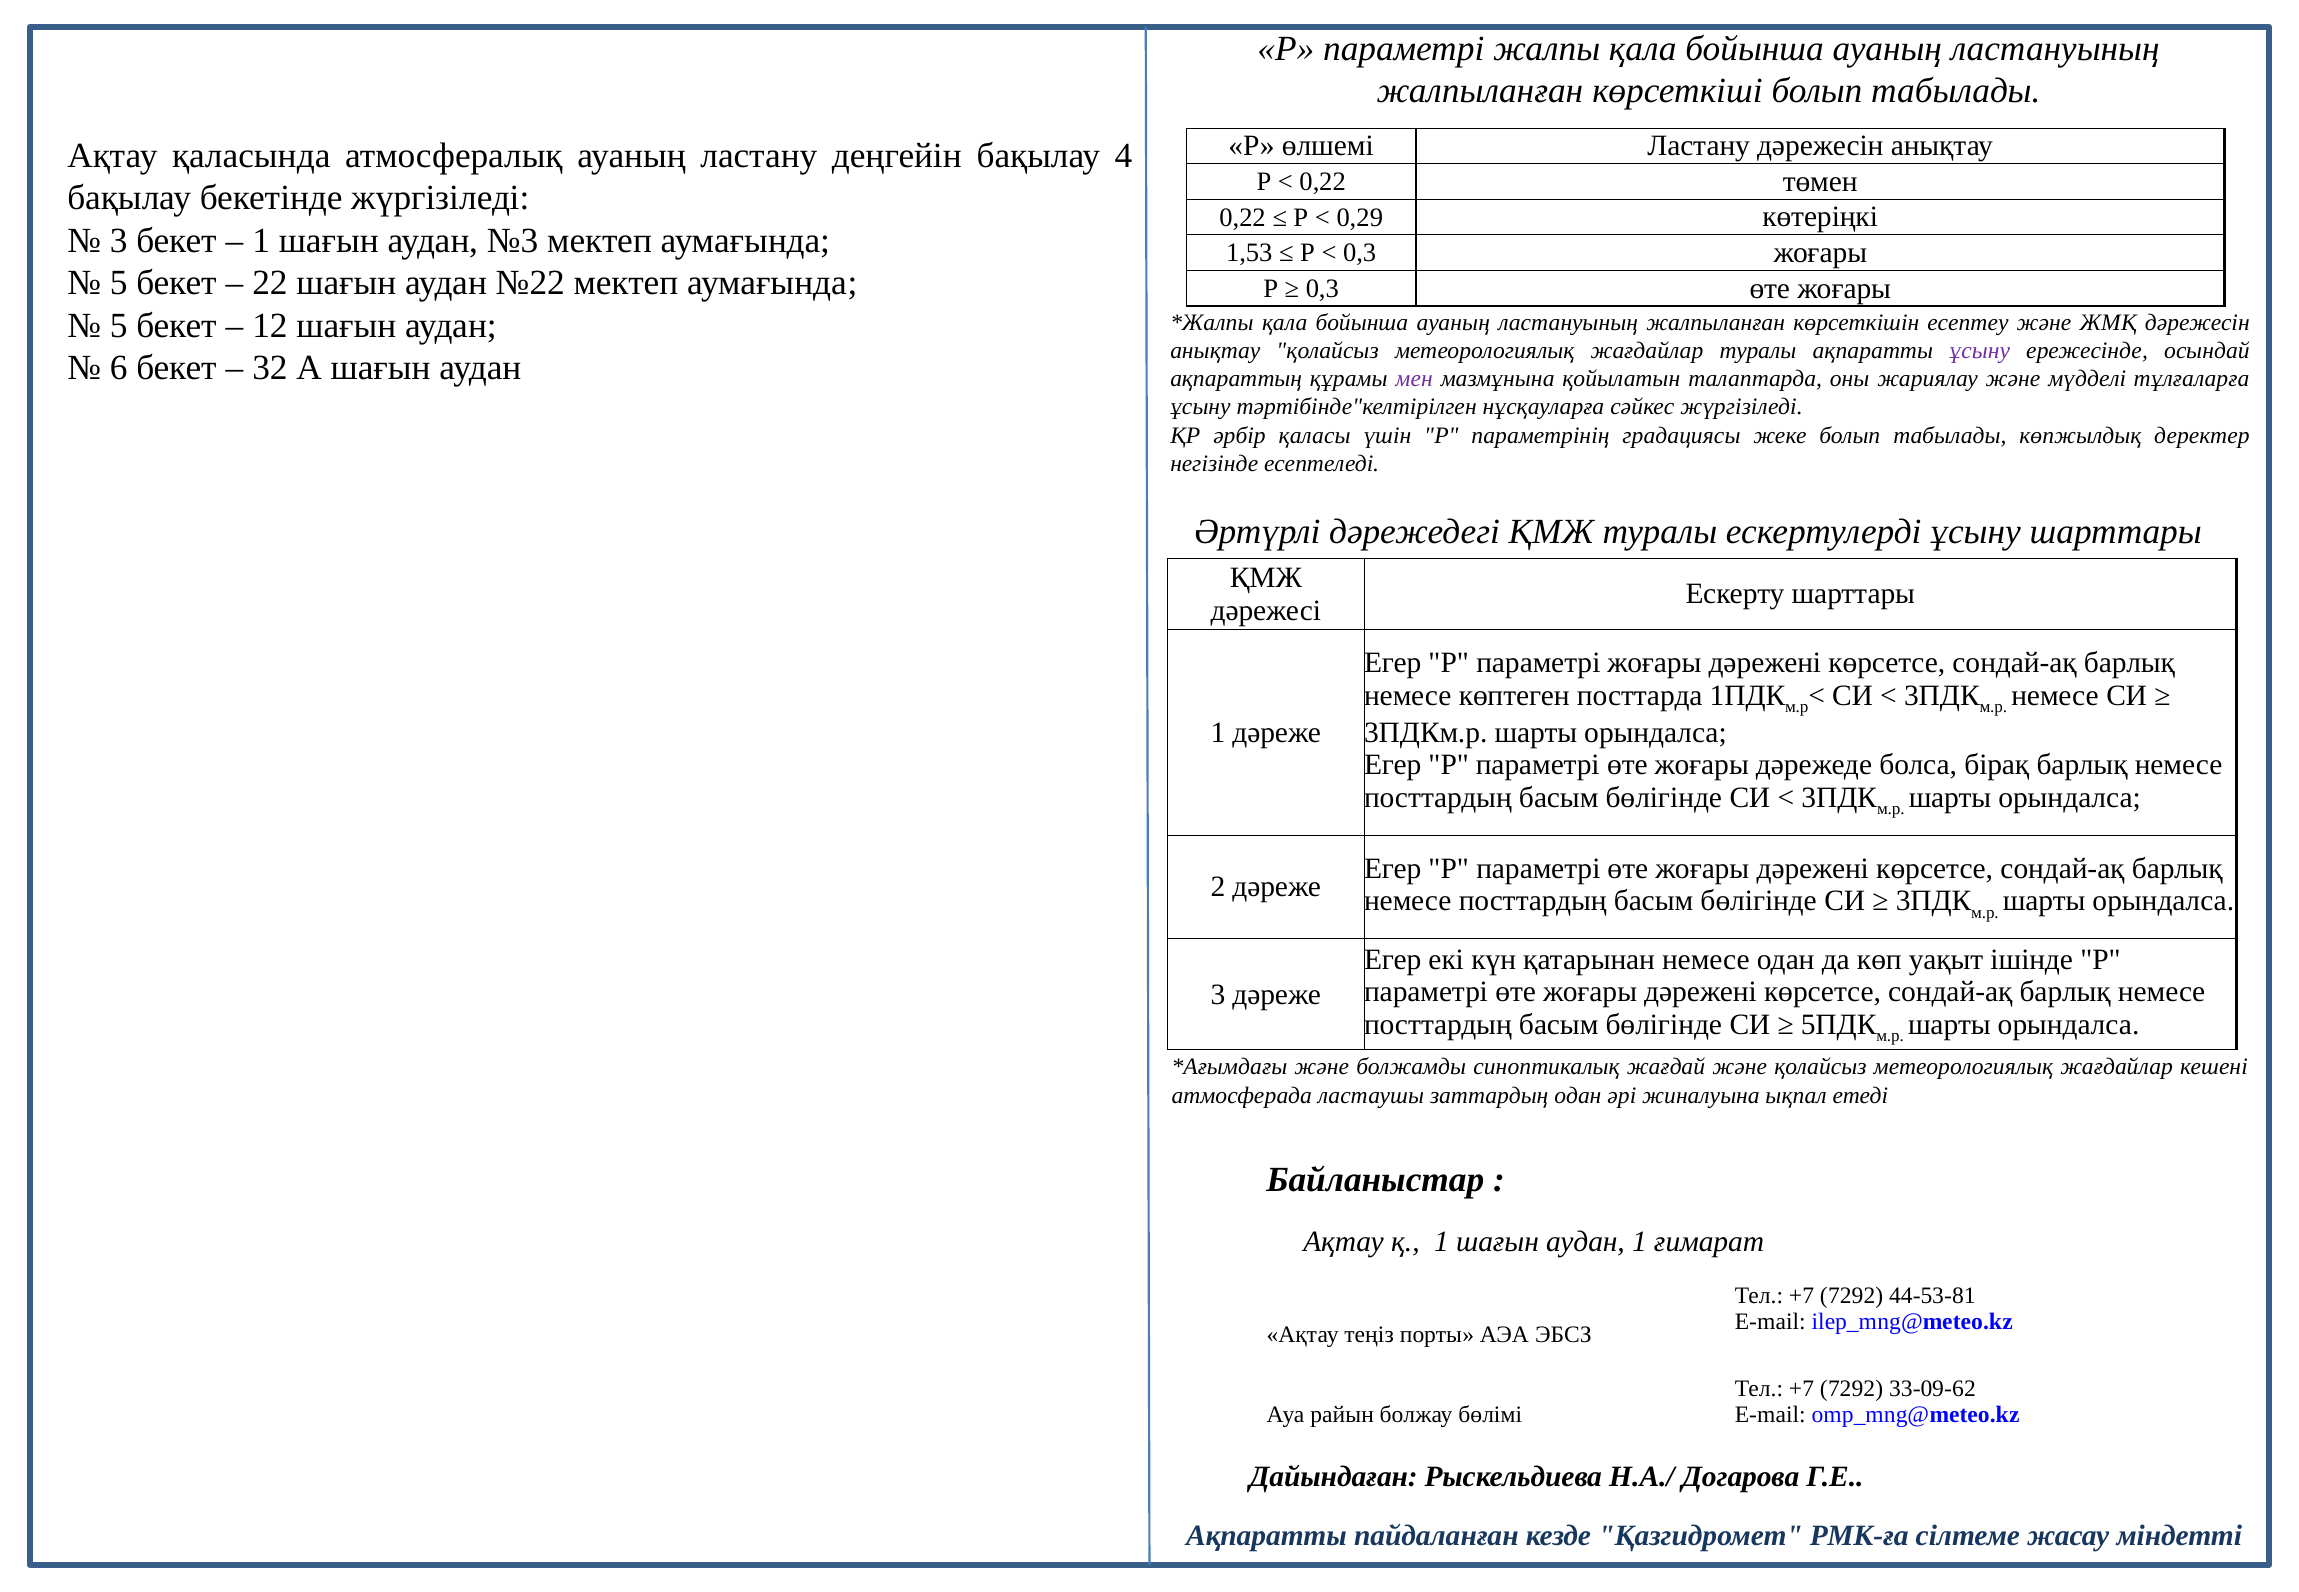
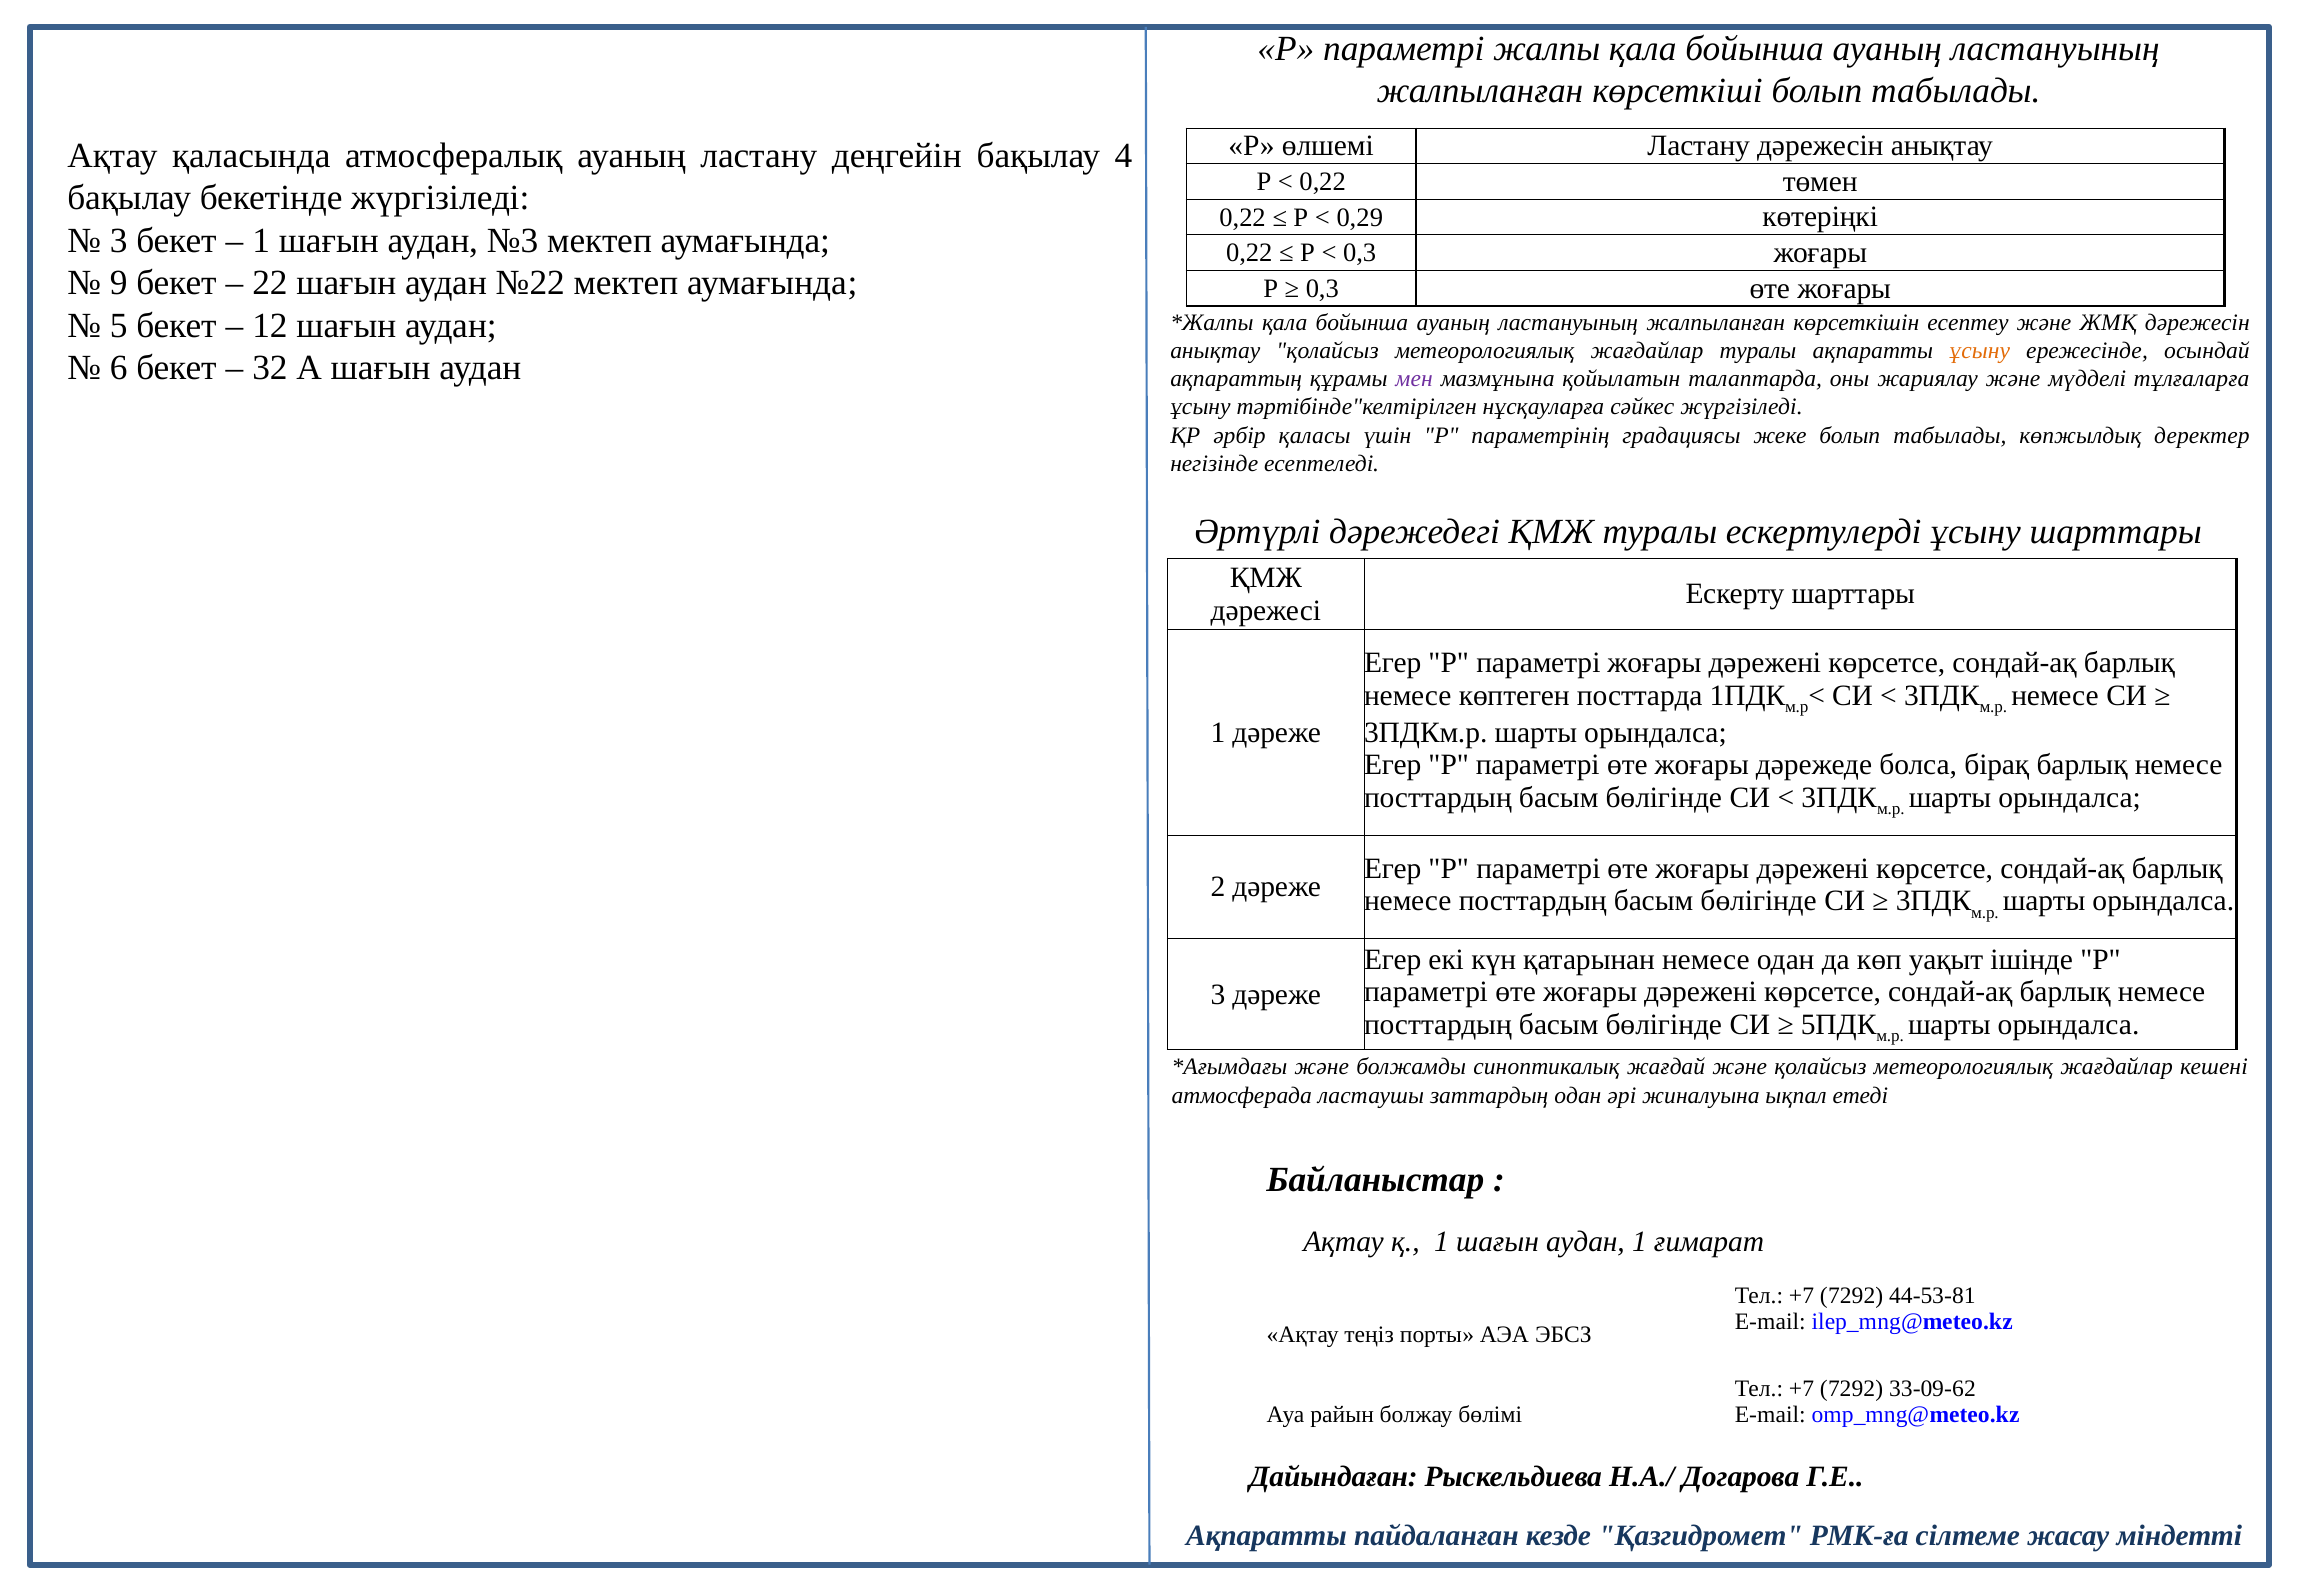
1,53 at (1249, 253): 1,53 -> 0,22
5 at (119, 283): 5 -> 9
ұсыну at (1980, 351) colour: purple -> orange
